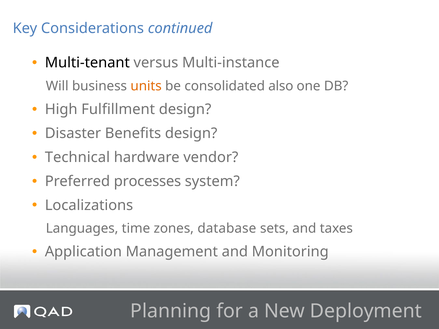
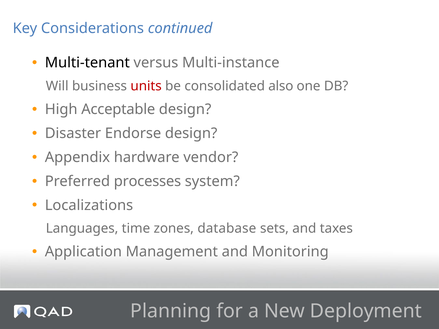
units colour: orange -> red
Fulfillment: Fulfillment -> Acceptable
Benefits: Benefits -> Endorse
Technical: Technical -> Appendix
